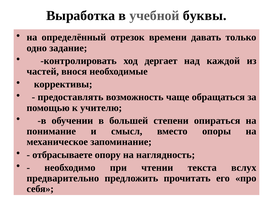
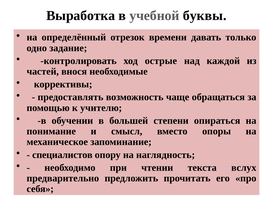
дергает: дергает -> острые
отбрасываете: отбрасываете -> специалистов
